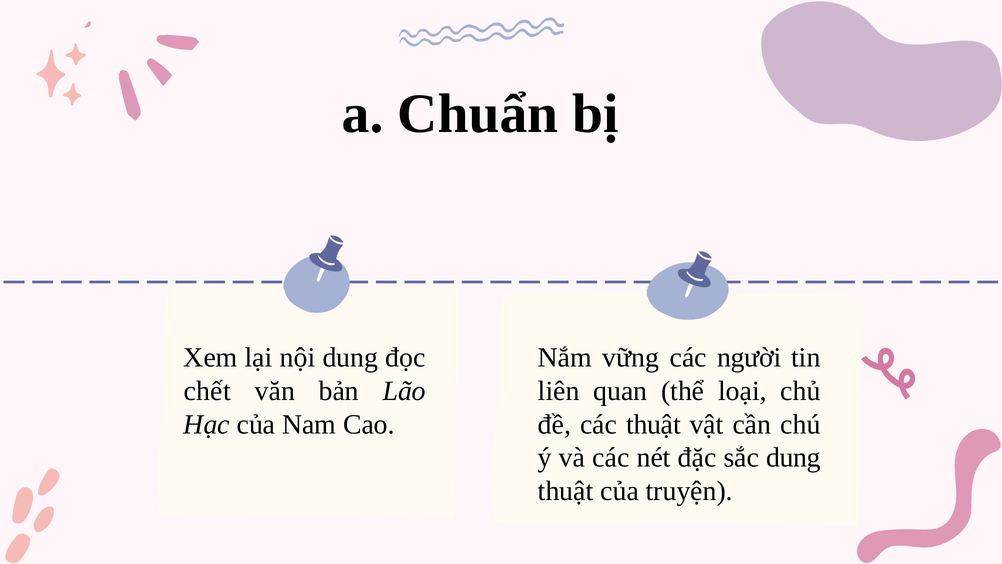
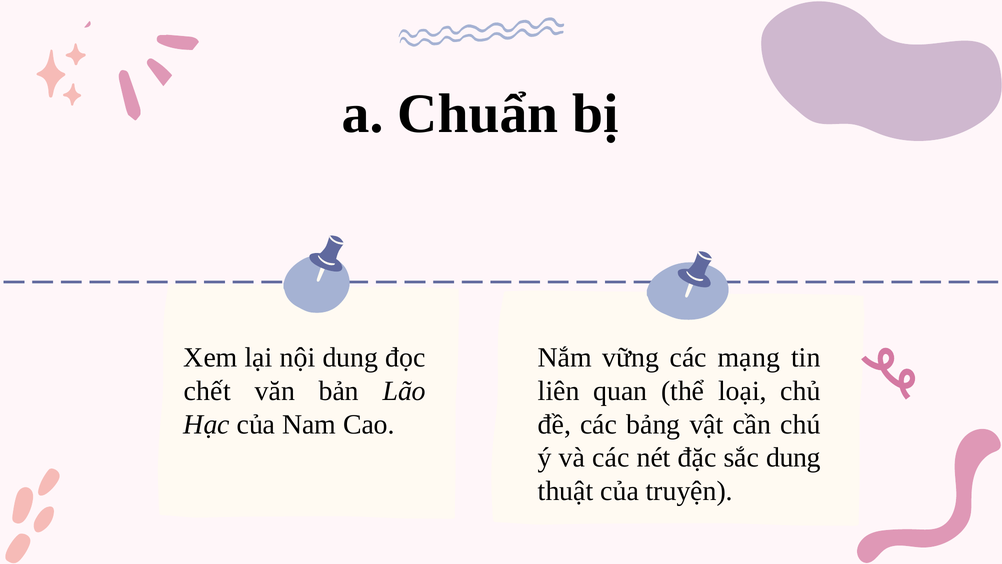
người: người -> mạng
các thuật: thuật -> bảng
